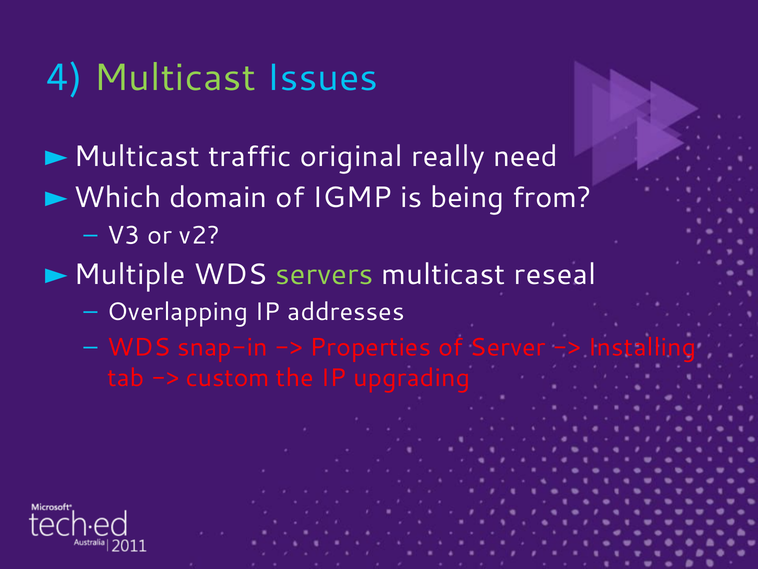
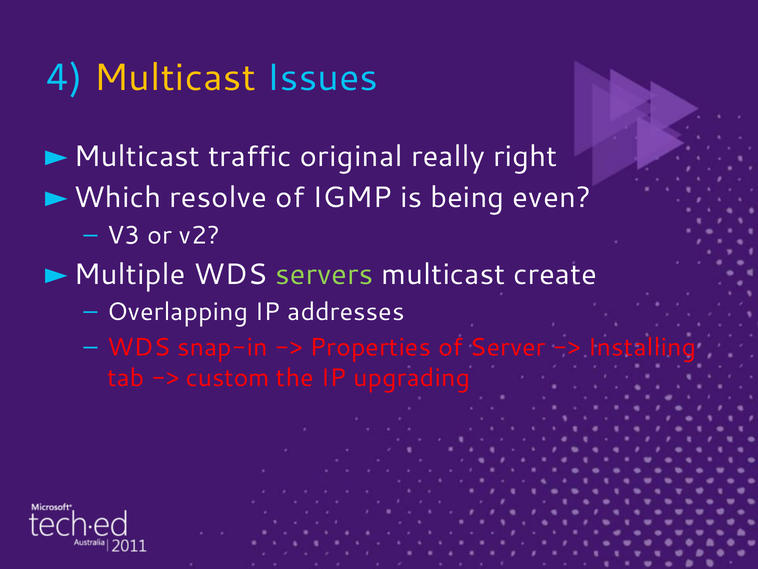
Multicast at (175, 78) colour: light green -> yellow
need: need -> right
domain: domain -> resolve
from: from -> even
reseal: reseal -> create
